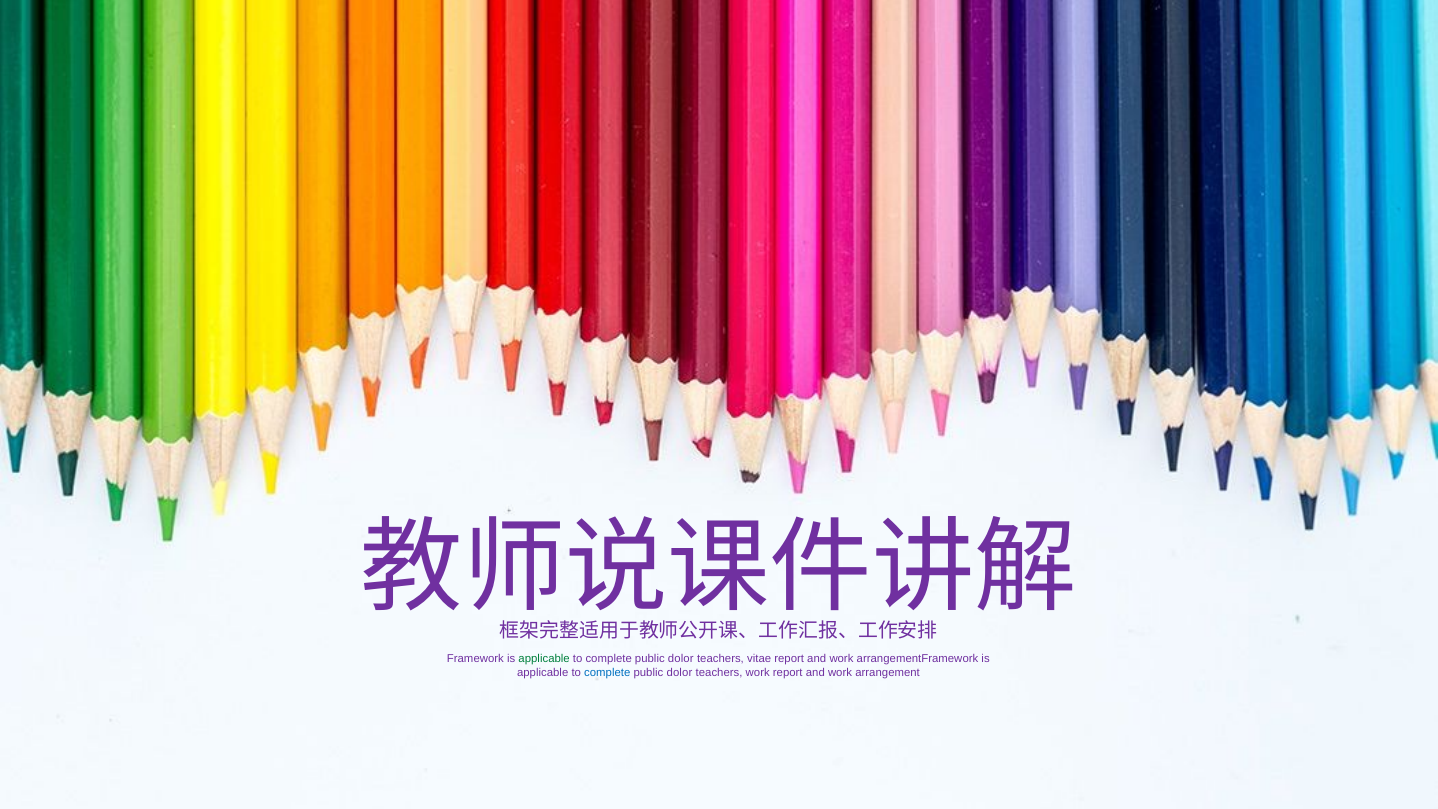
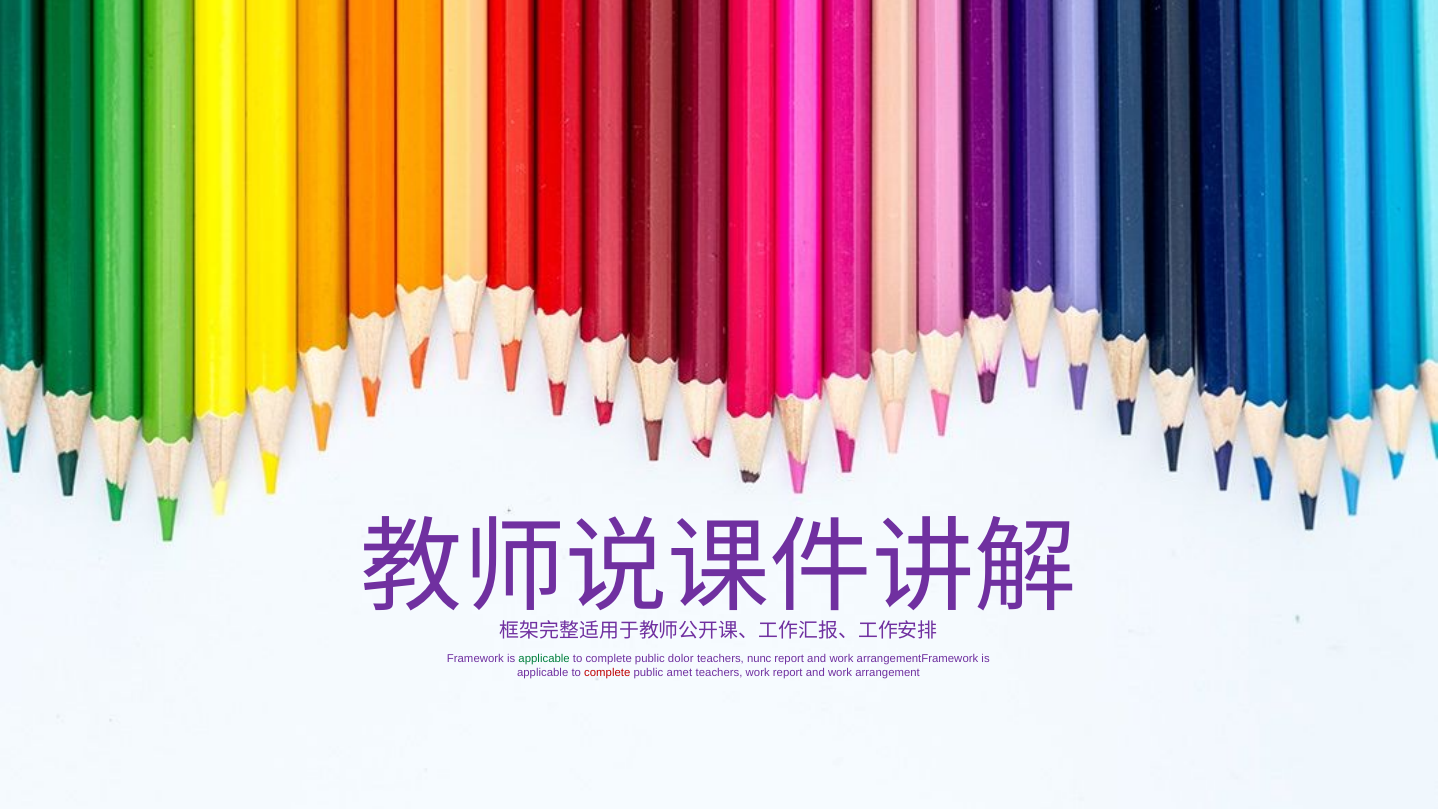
vitae: vitae -> nunc
complete at (607, 673) colour: blue -> red
dolor at (679, 673): dolor -> amet
